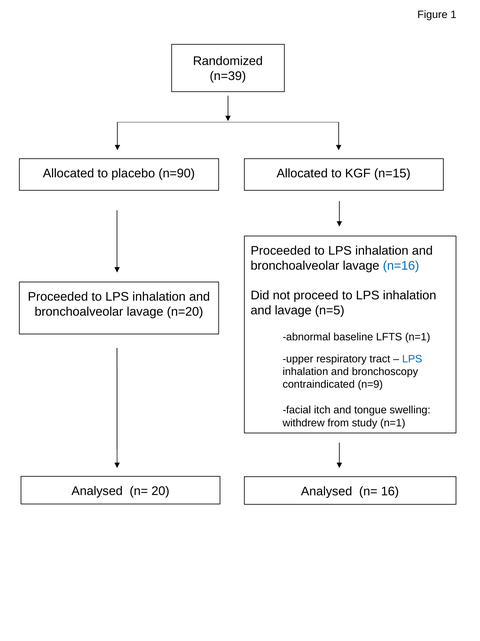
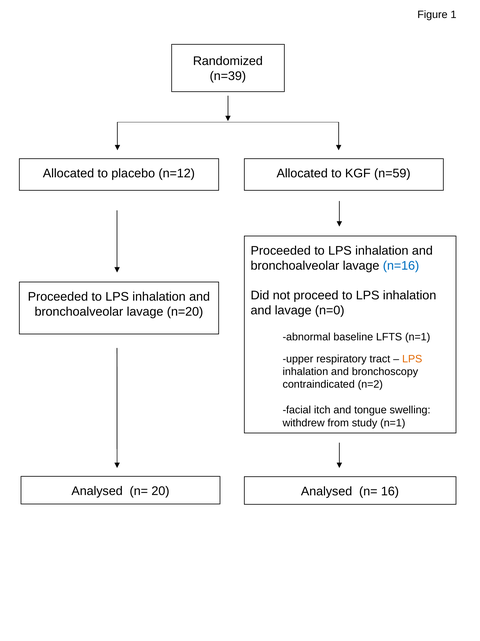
n=90: n=90 -> n=12
n=15: n=15 -> n=59
n=5: n=5 -> n=0
LPS at (412, 358) colour: blue -> orange
n=9: n=9 -> n=2
